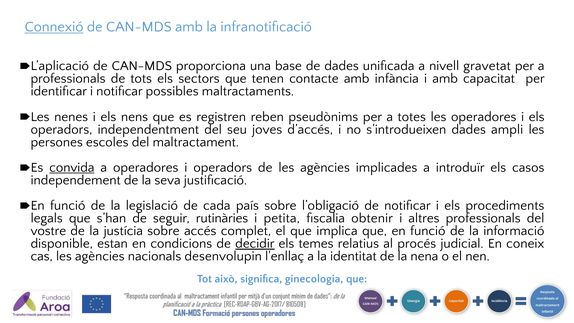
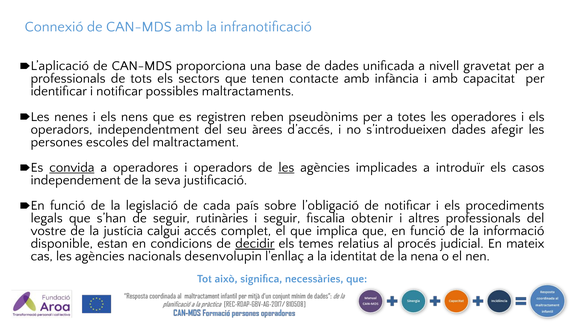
Connexió underline: present -> none
joves: joves -> àrees
ampli: ampli -> afegir
les at (286, 167) underline: none -> present
i petita: petita -> seguir
justícia sobre: sobre -> calgui
coneix: coneix -> mateix
ginecologia: ginecologia -> necessàries
